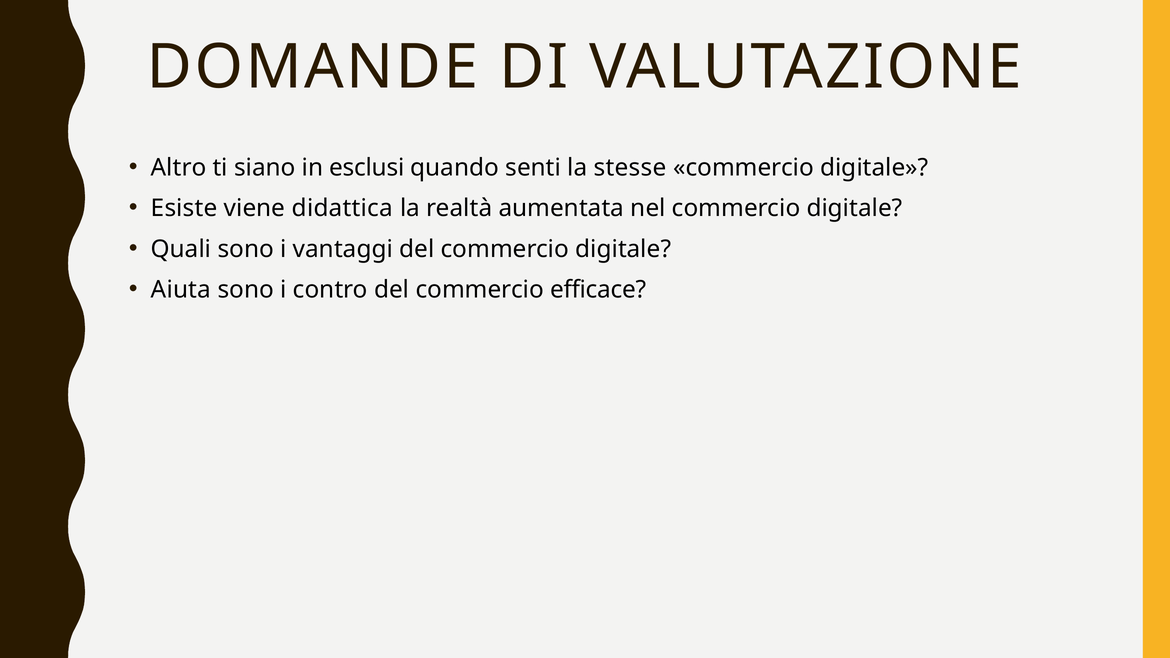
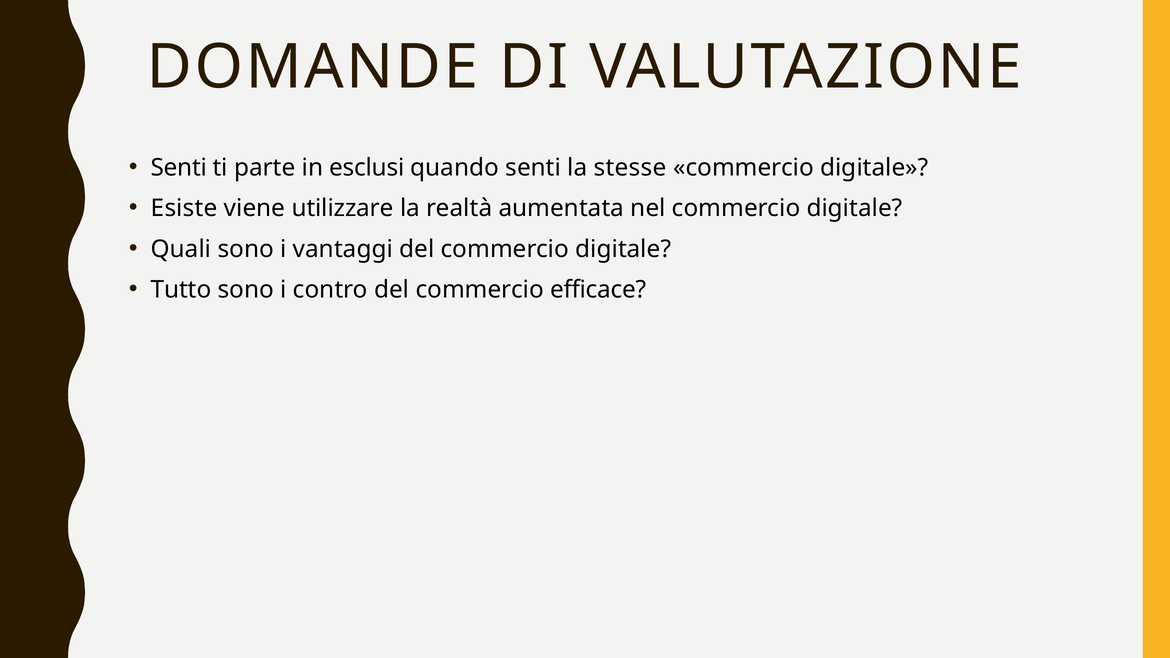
Altro at (179, 168): Altro -> Senti
siano: siano -> parte
didattica: didattica -> utilizzare
Aiuta: Aiuta -> Tutto
